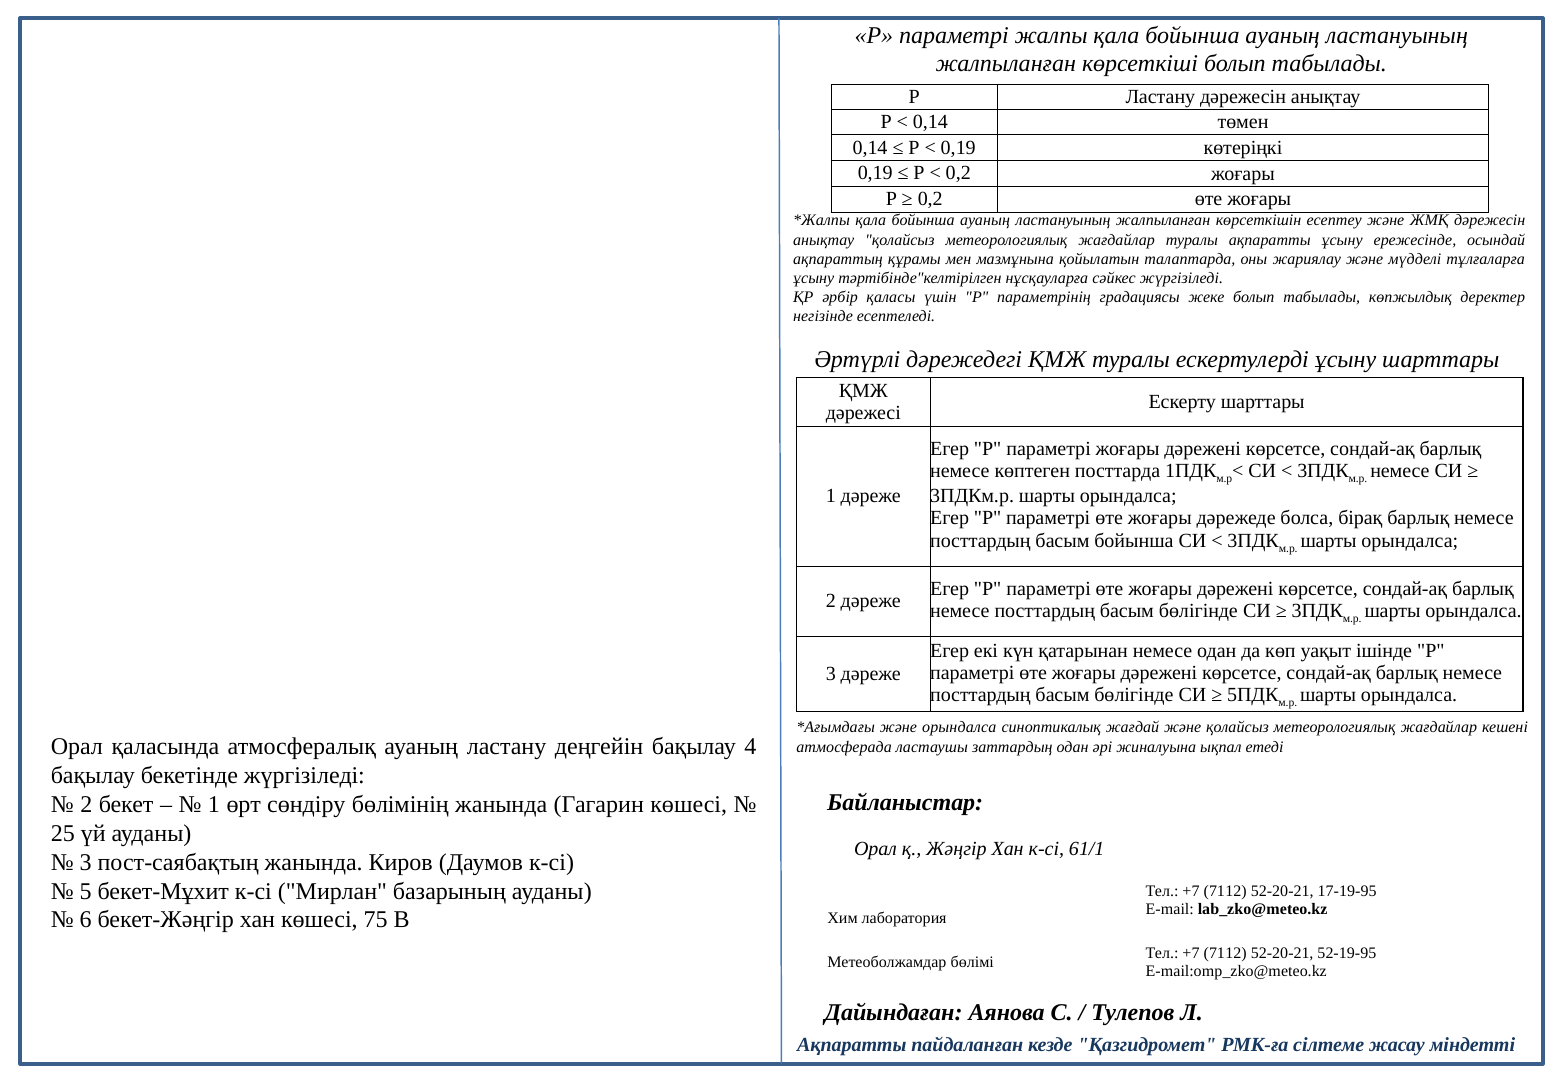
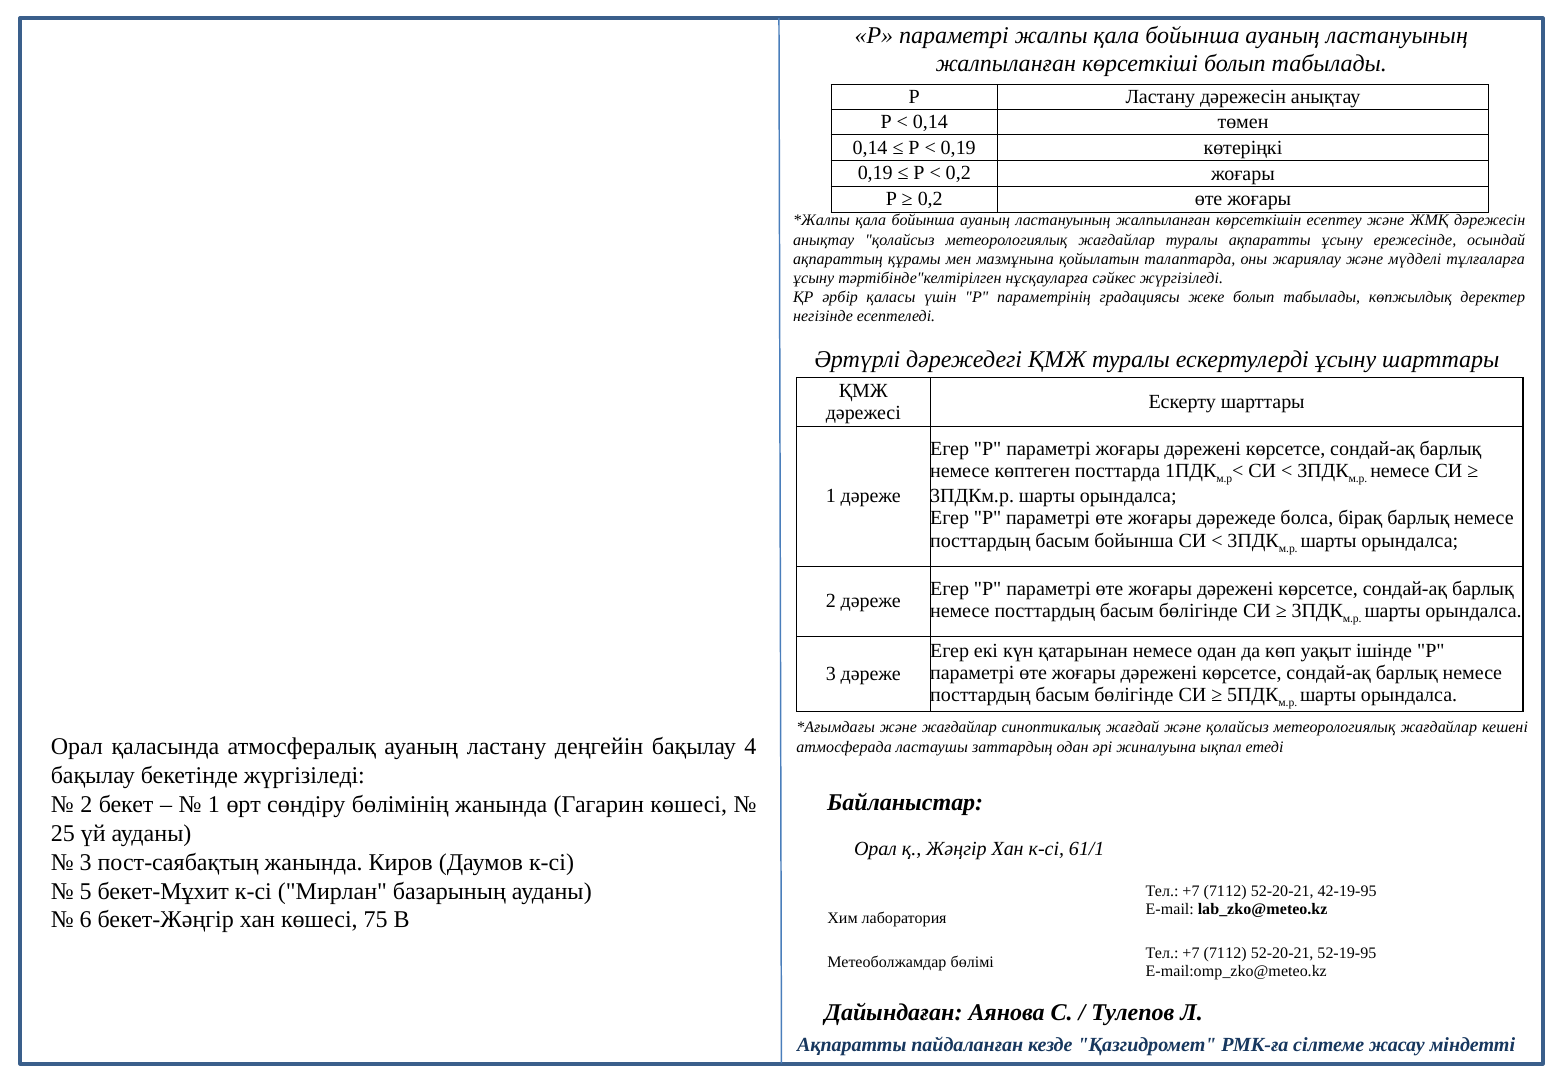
және орындалса: орындалса -> жағдайлар
17-19-95: 17-19-95 -> 42-19-95
